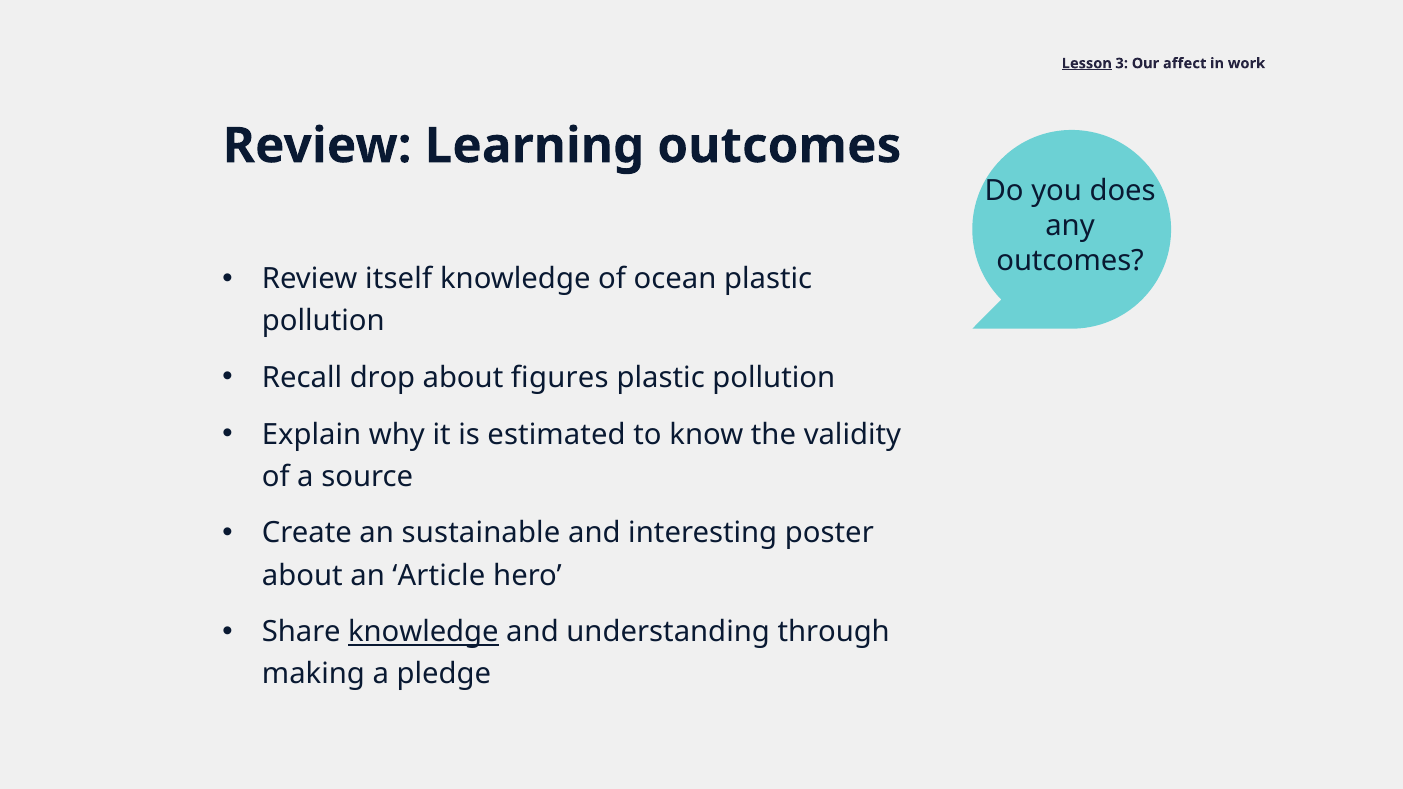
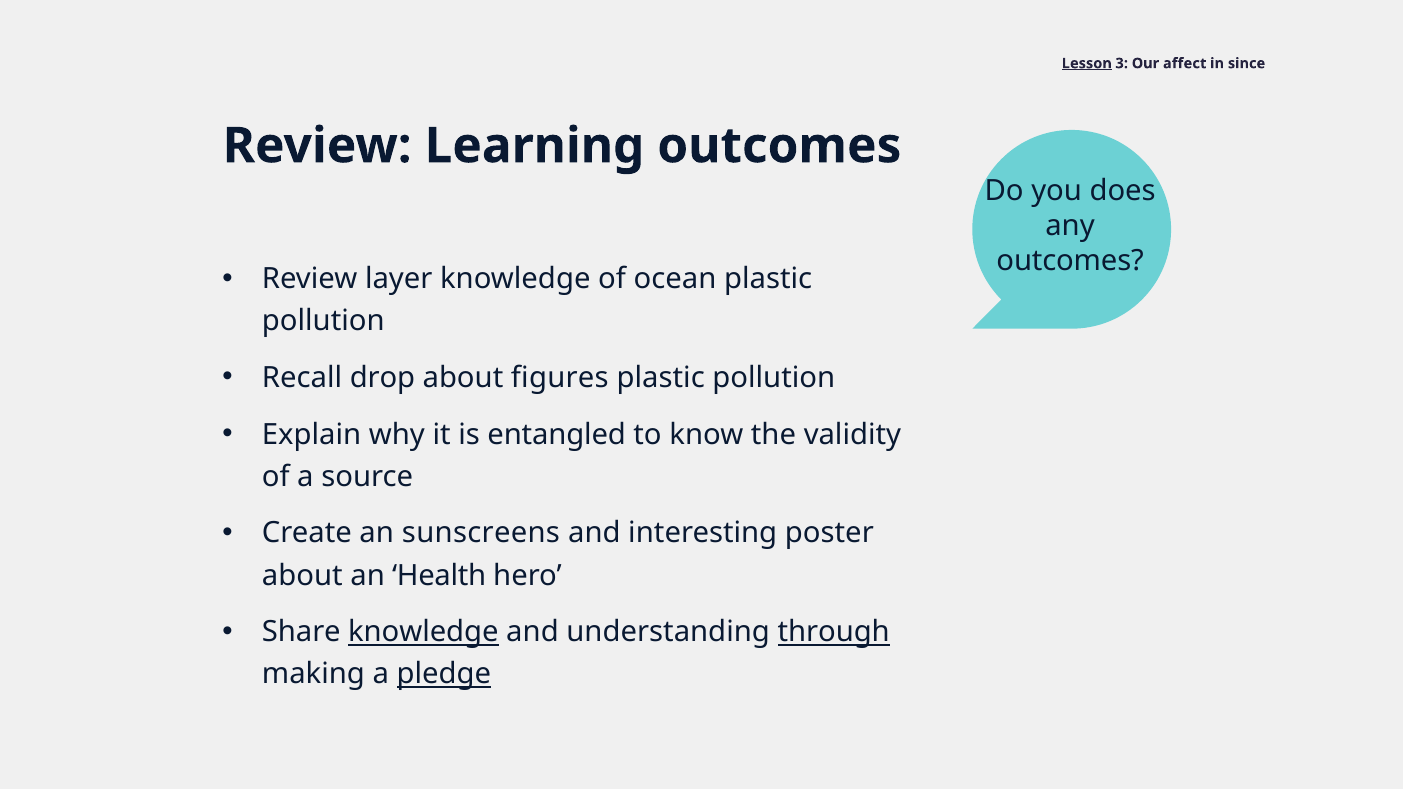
work: work -> since
itself: itself -> layer
estimated: estimated -> entangled
sustainable: sustainable -> sunscreens
Article: Article -> Health
through underline: none -> present
pledge underline: none -> present
